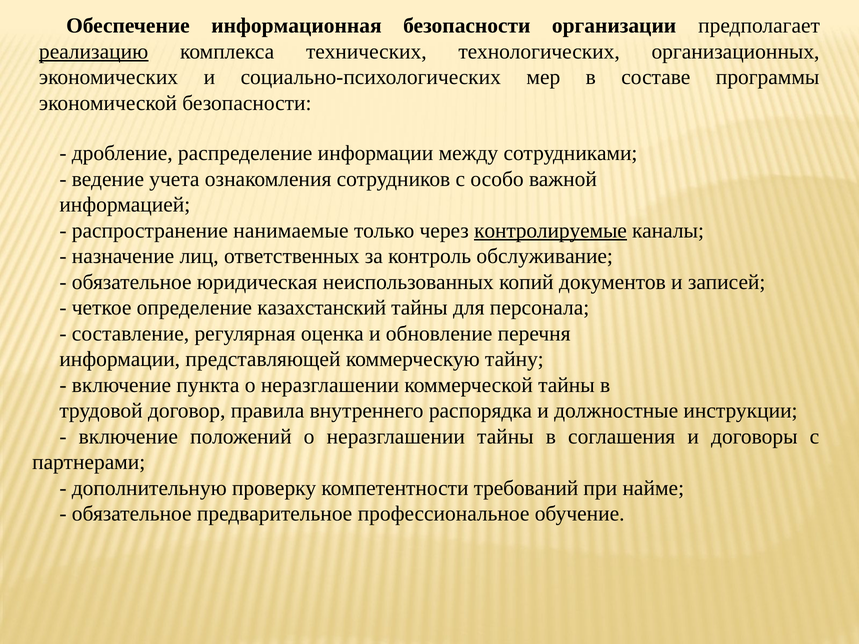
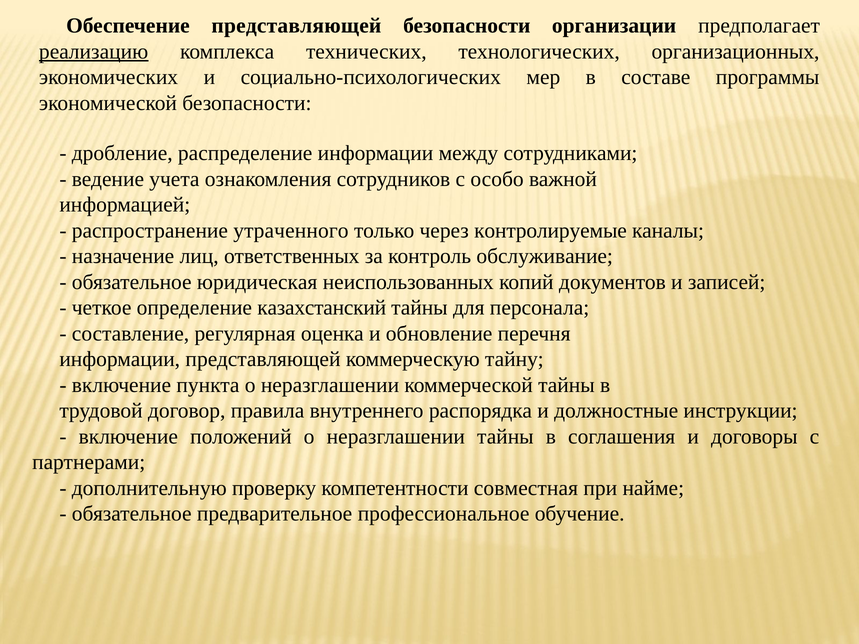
Обеспечение информационная: информационная -> представляющей
нанимаемые: нанимаемые -> утраченного
контролируемые underline: present -> none
требований: требований -> совместная
